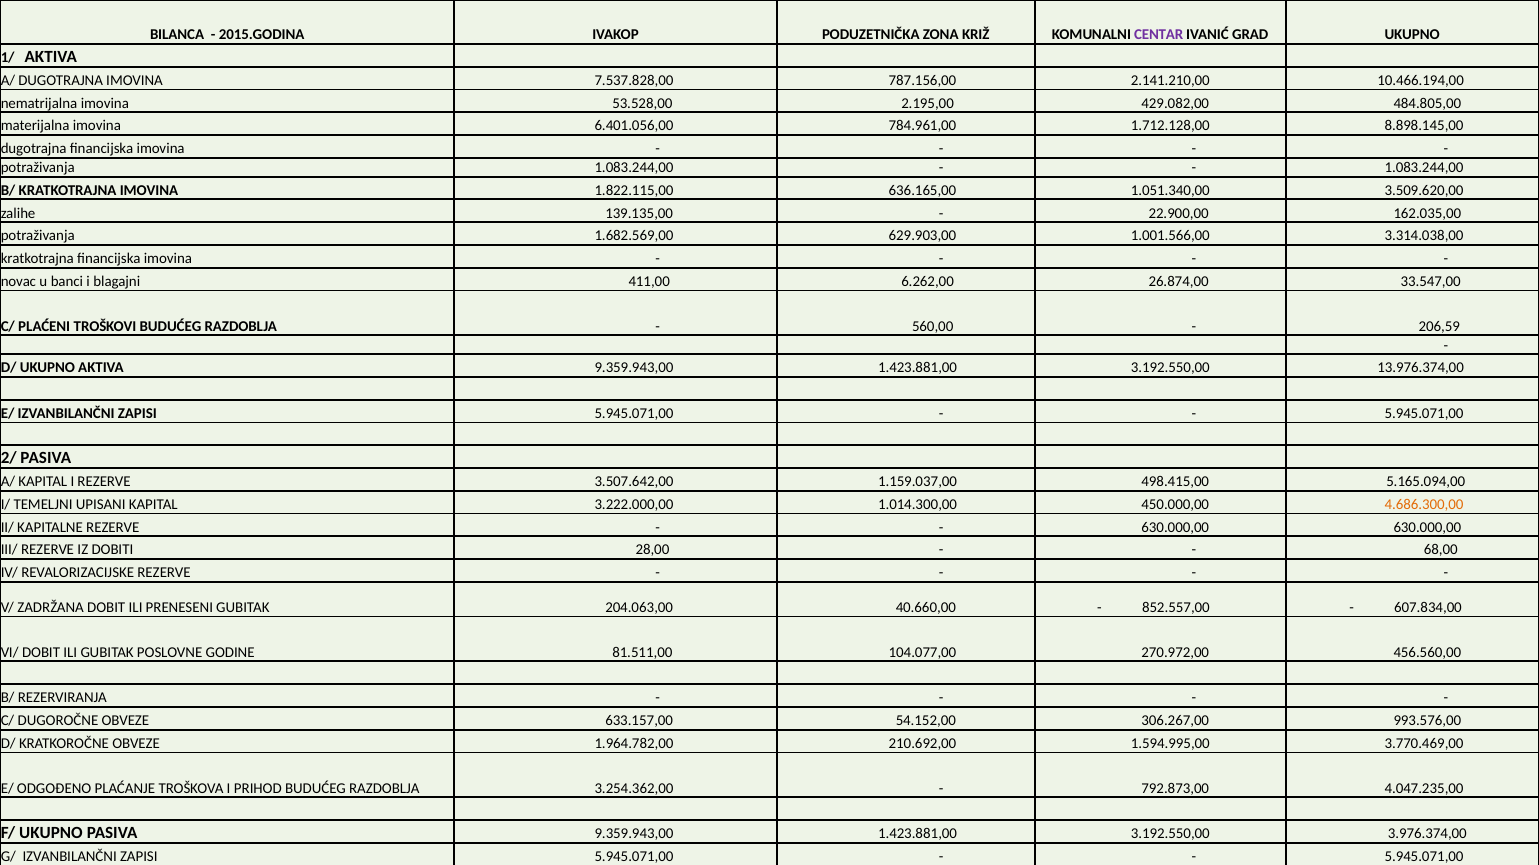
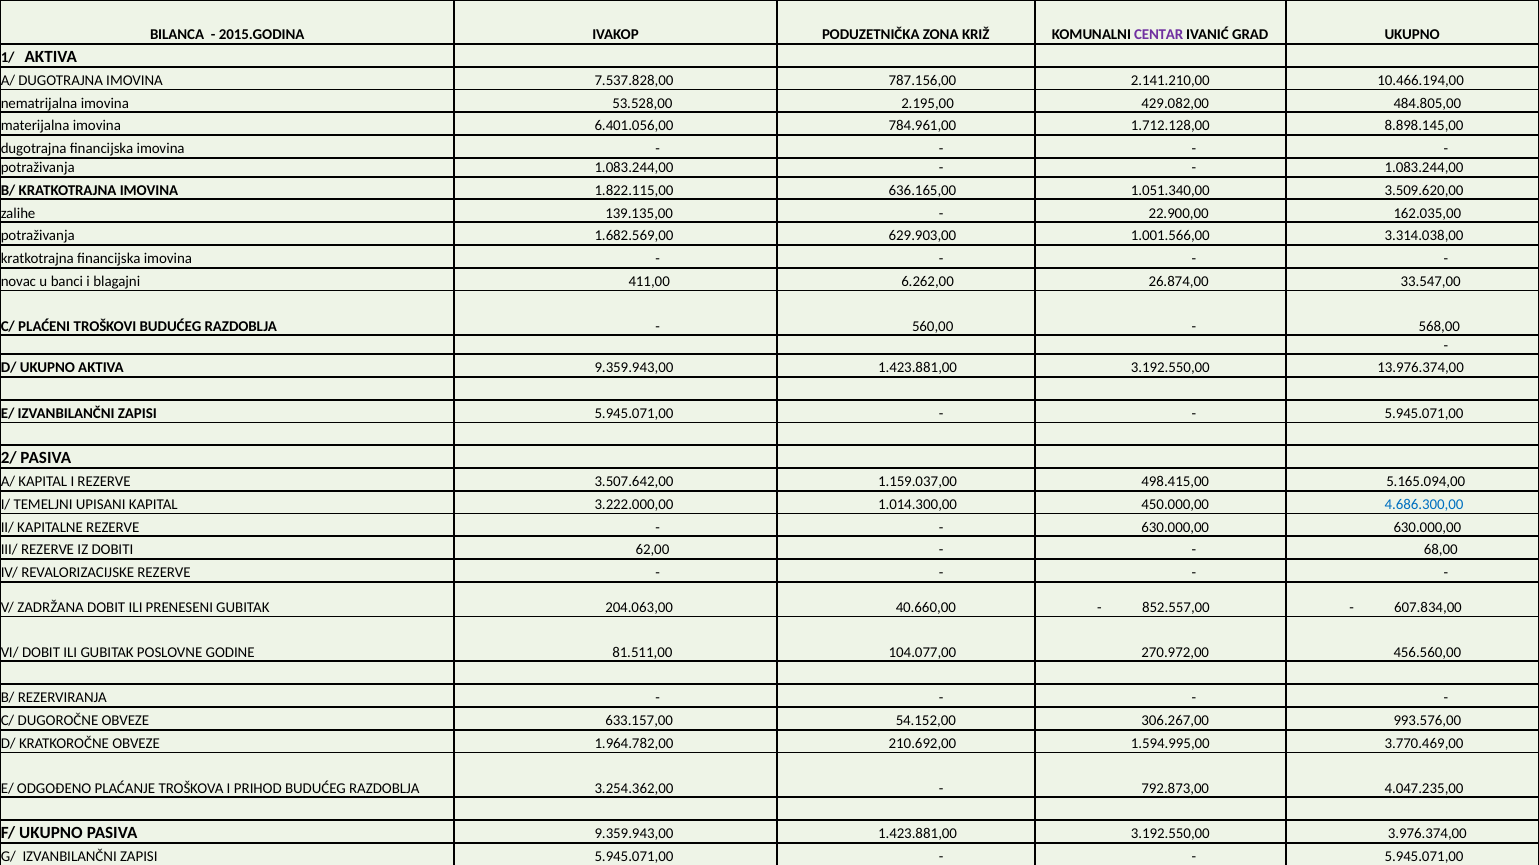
206,59: 206,59 -> 568,00
4.686.300,00 colour: orange -> blue
28,00: 28,00 -> 62,00
